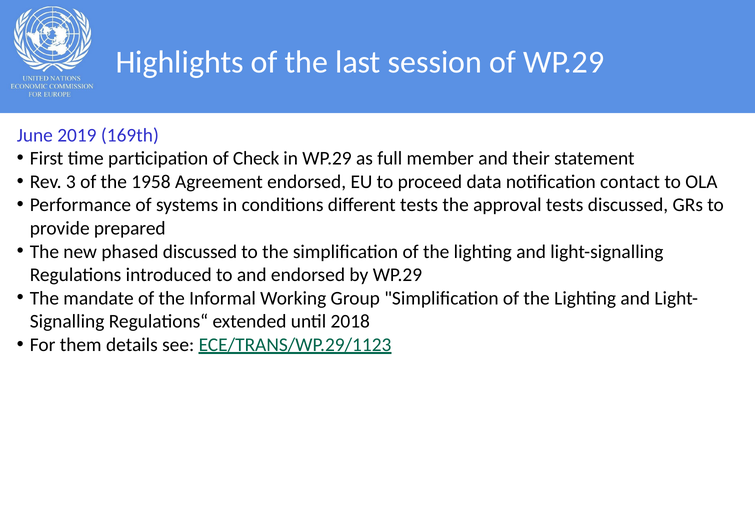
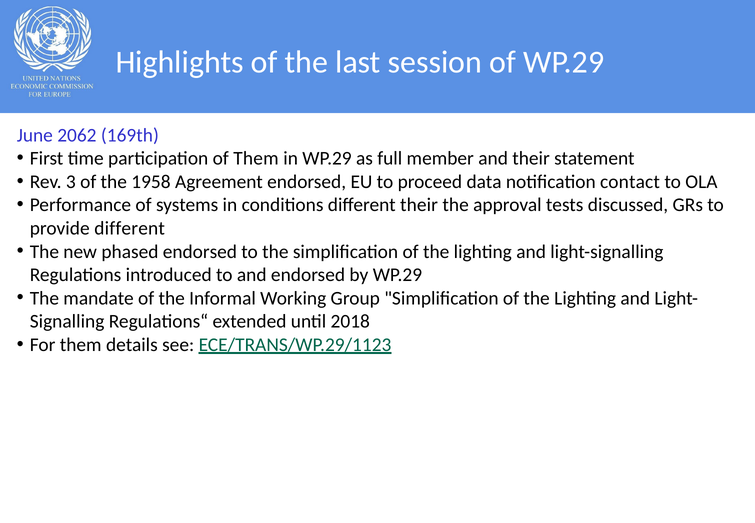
2019: 2019 -> 2062
of Check: Check -> Them
different tests: tests -> their
provide prepared: prepared -> different
phased discussed: discussed -> endorsed
